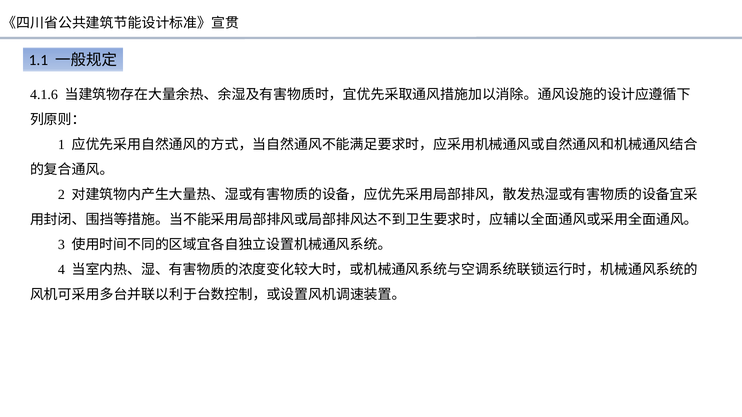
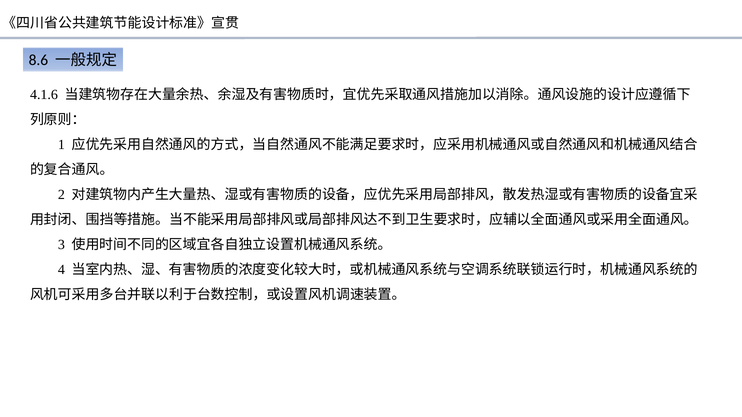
1.1: 1.1 -> 8.6
